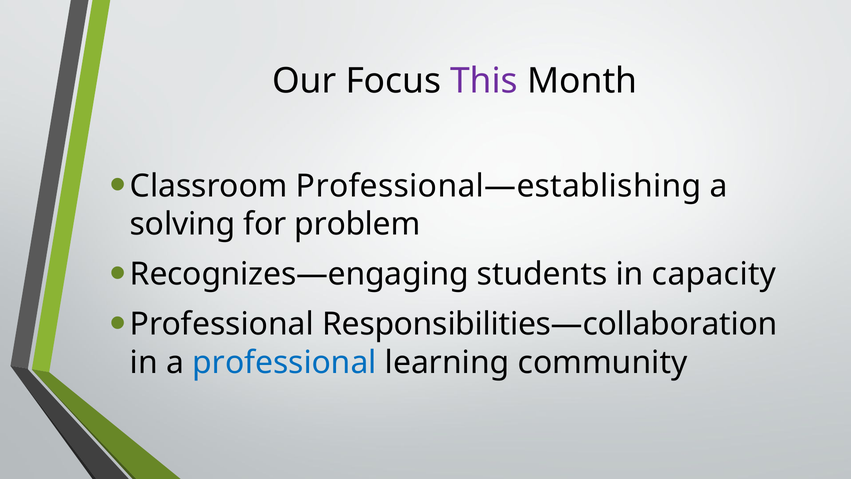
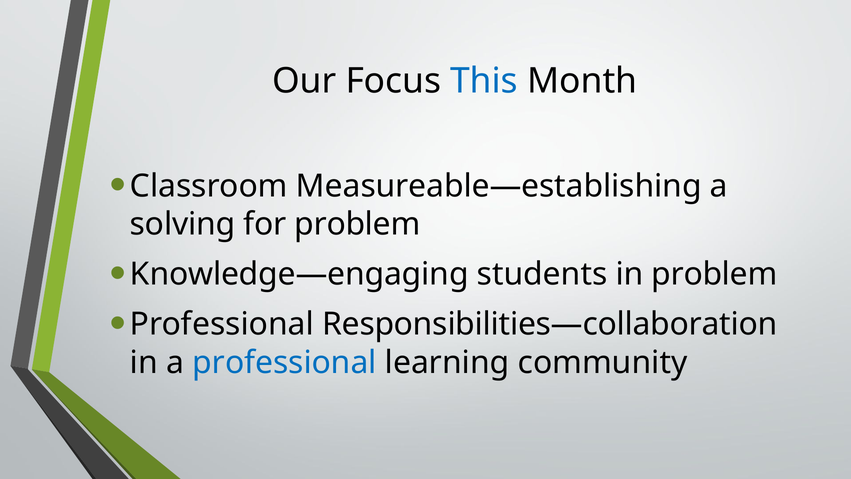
This colour: purple -> blue
Professional—establishing: Professional—establishing -> Measureable—establishing
Recognizes—engaging: Recognizes—engaging -> Knowledge—engaging
in capacity: capacity -> problem
